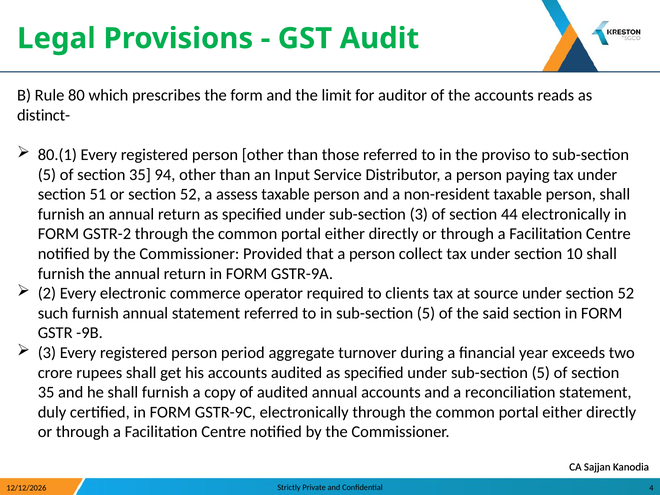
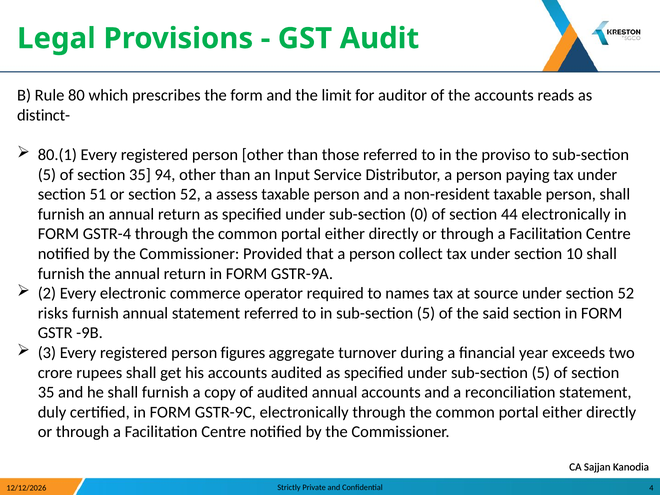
sub-section 3: 3 -> 0
GSTR-2: GSTR-2 -> GSTR-4
clients: clients -> names
such: such -> risks
period: period -> figures
